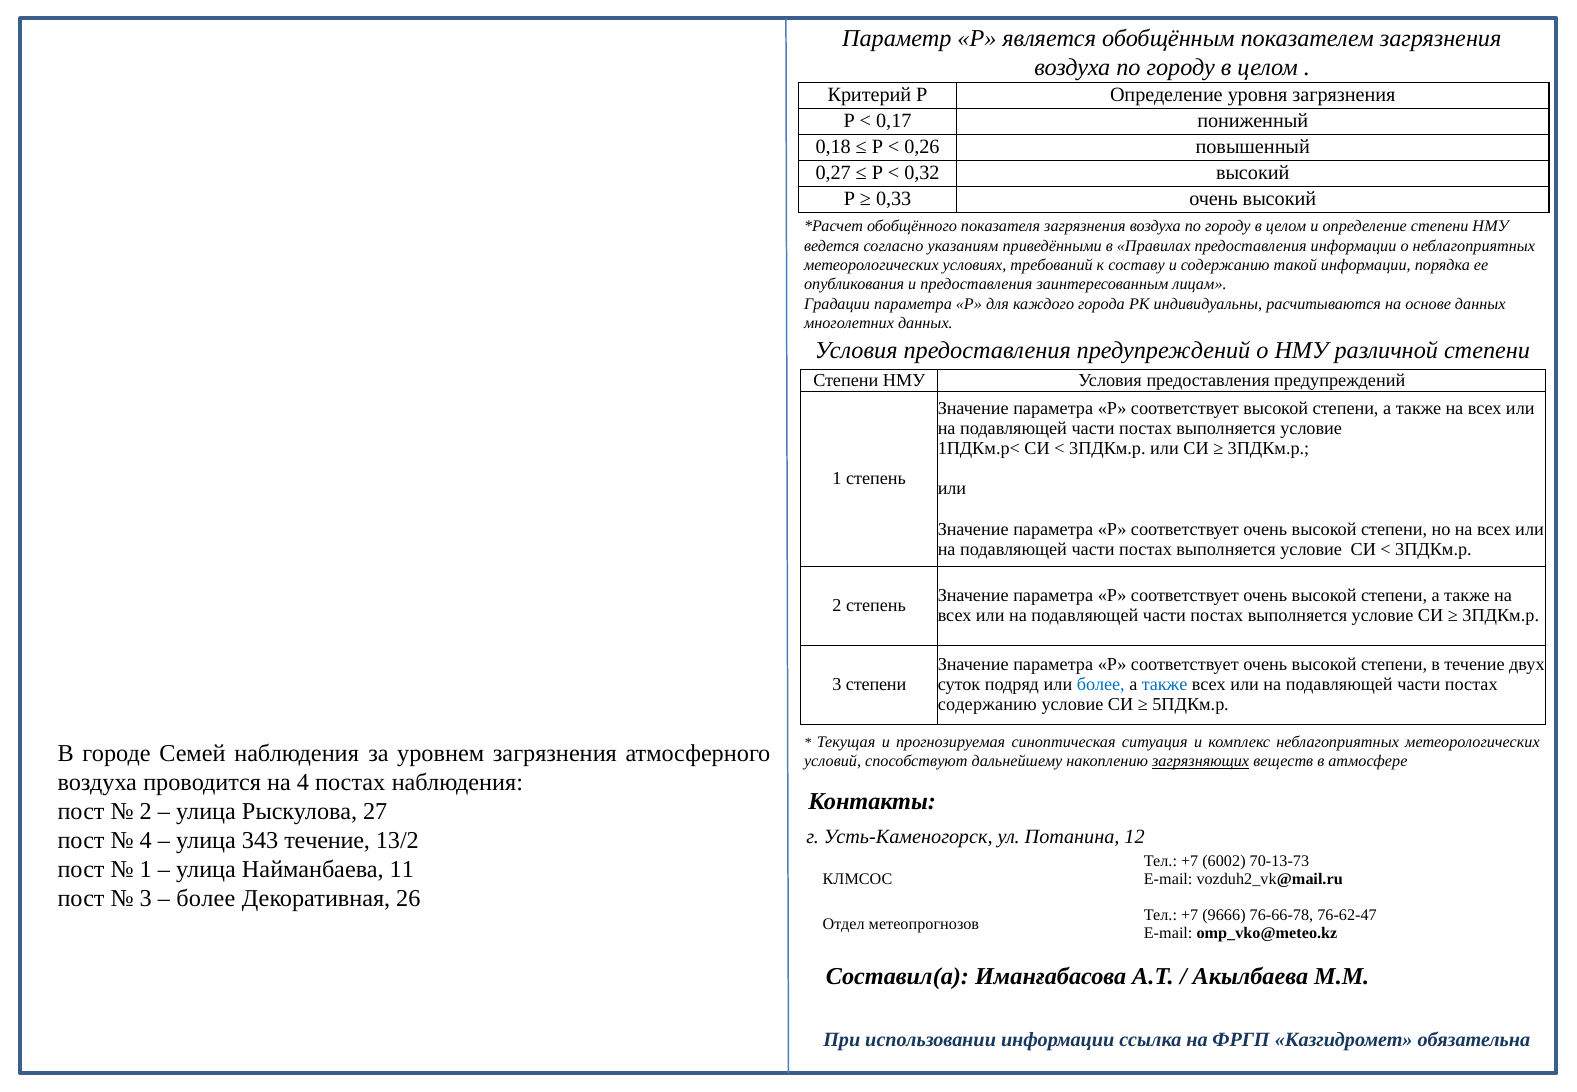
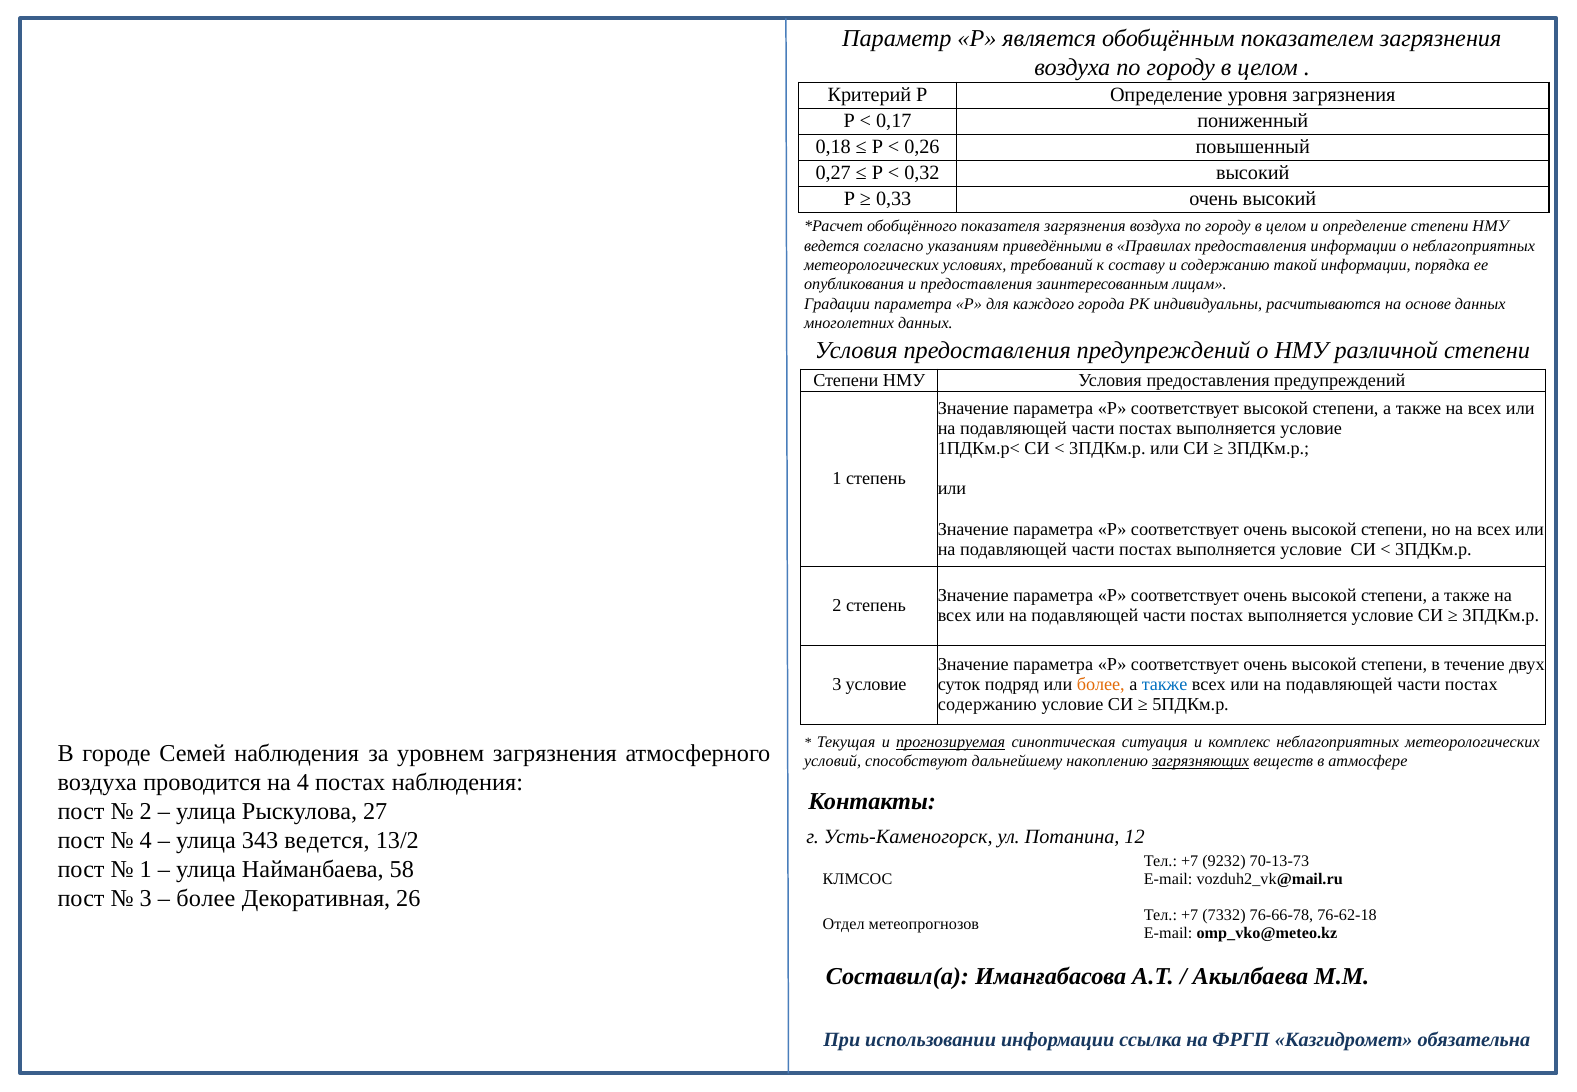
3 степени: степени -> условие
более at (1101, 685) colour: blue -> orange
прогнозируемая underline: none -> present
343 течение: течение -> ведется
6002: 6002 -> 9232
11: 11 -> 58
9666: 9666 -> 7332
76-62-47: 76-62-47 -> 76-62-18
